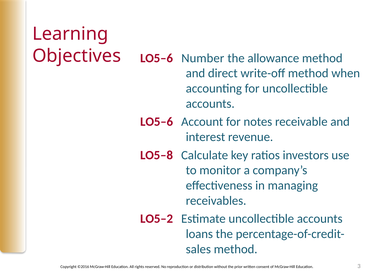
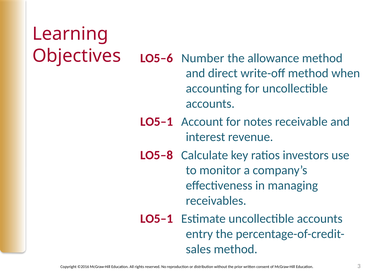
LO5–6 at (157, 122): LO5–6 -> LO5–1
LO5–2 at (157, 219): LO5–2 -> LO5–1
loans: loans -> entry
